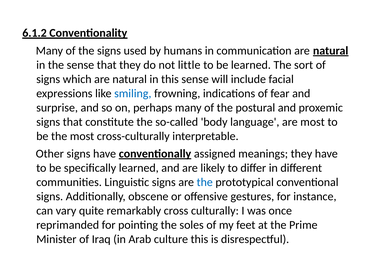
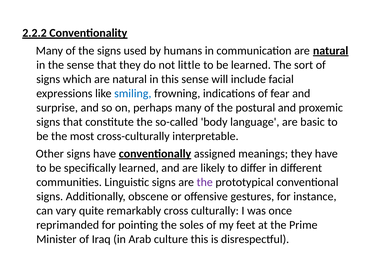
6.1.2: 6.1.2 -> 2.2.2
are most: most -> basic
the at (205, 182) colour: blue -> purple
